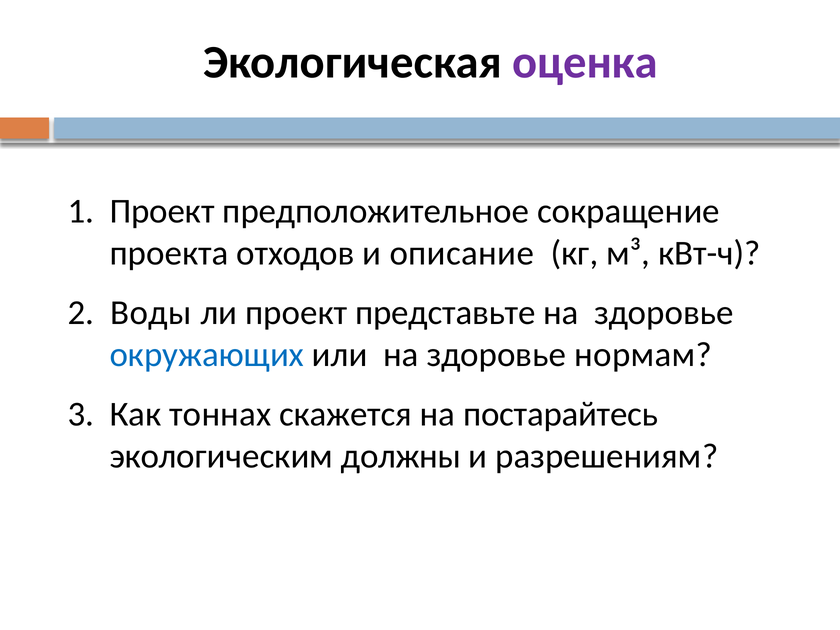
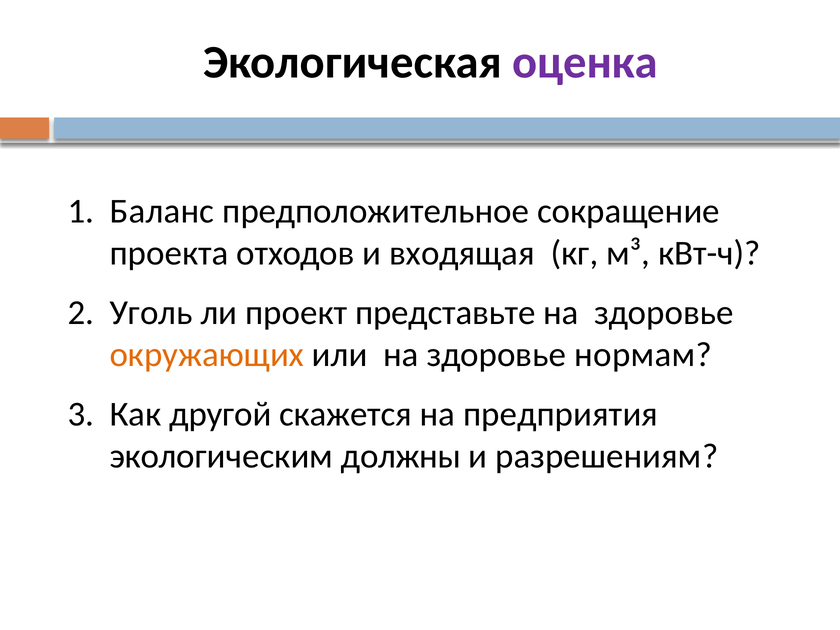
Проект at (162, 211): Проект -> Баланс
описание: описание -> входящая
Воды: Воды -> Уголь
окружающих colour: blue -> orange
тоннах: тоннах -> другой
постарайтесь: постарайтесь -> предприятия
